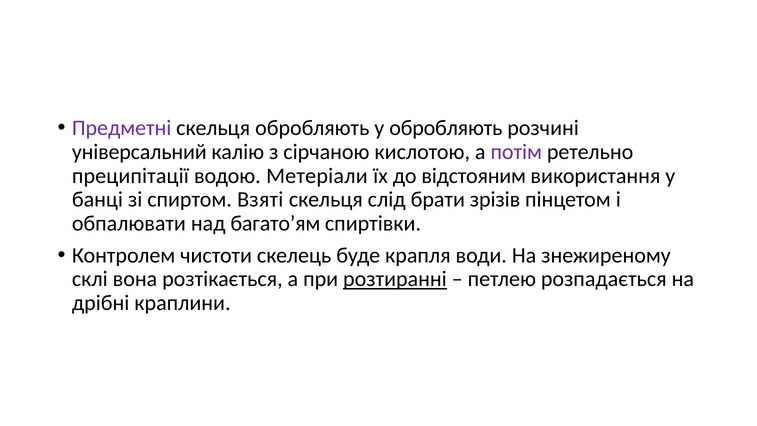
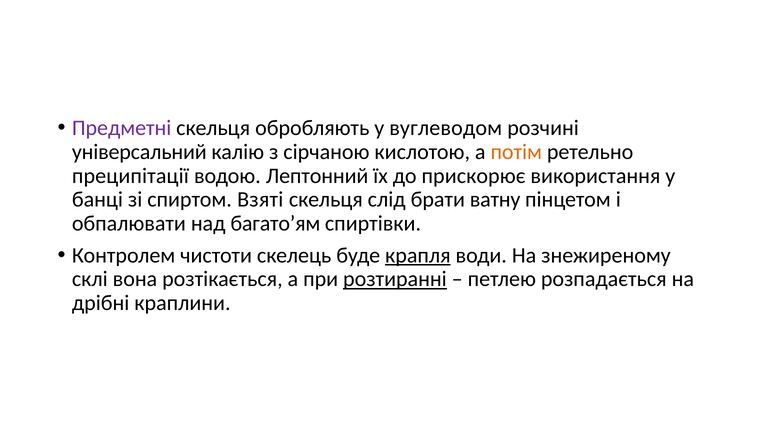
у обробляють: обробляють -> вуглеводом
потім colour: purple -> orange
Метеріали: Метеріали -> Лептонний
відстояним: відстояним -> прискорює
зрізів: зрізів -> ватну
крапля underline: none -> present
